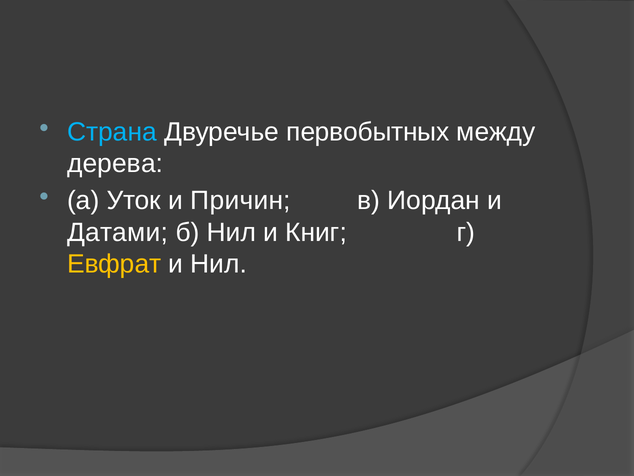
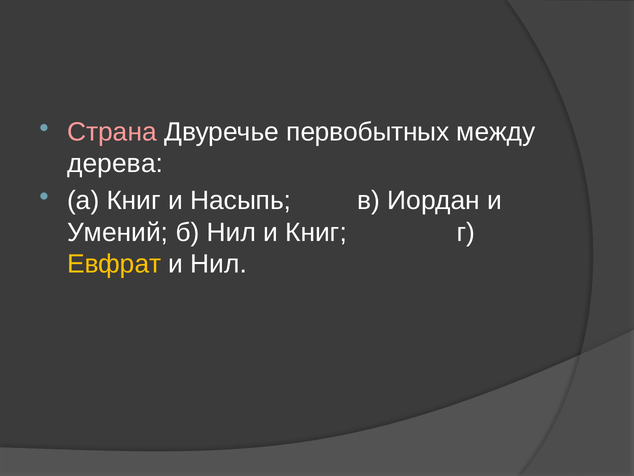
Страна colour: light blue -> pink
а Уток: Уток -> Книг
Причин: Причин -> Насыпь
Датами: Датами -> Умений
